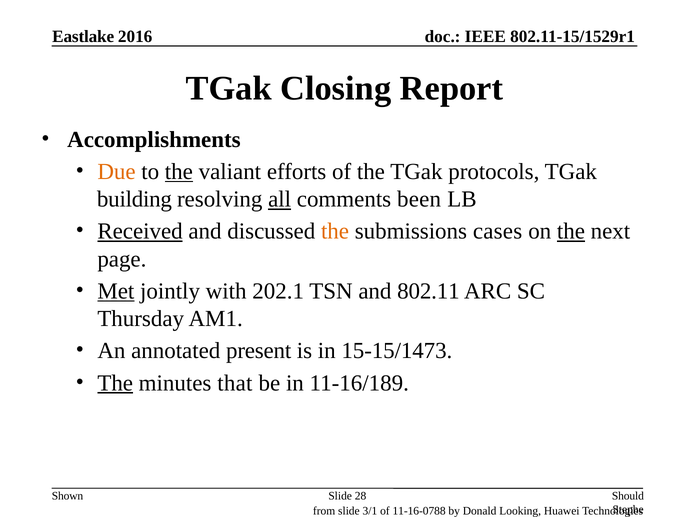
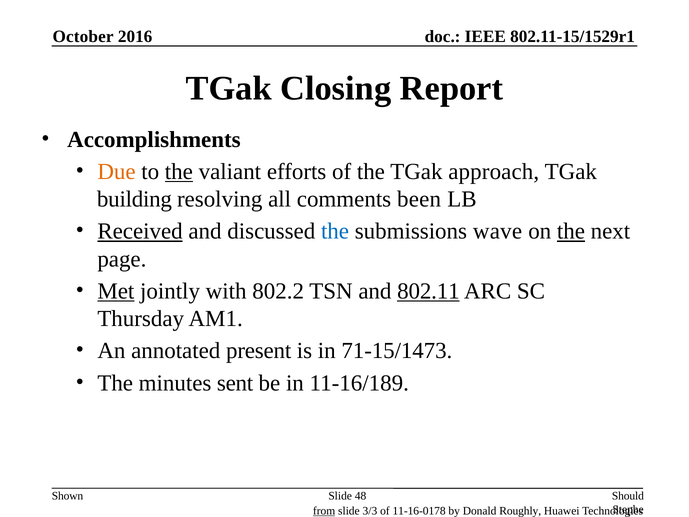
Eastlake: Eastlake -> October
protocols: protocols -> approach
all underline: present -> none
the at (335, 231) colour: orange -> blue
cases: cases -> wave
202.1: 202.1 -> 802.2
802.11 underline: none -> present
15-15/1473: 15-15/1473 -> 71-15/1473
The at (115, 383) underline: present -> none
that: that -> sent
28: 28 -> 48
from underline: none -> present
3/1: 3/1 -> 3/3
11-16-0788: 11-16-0788 -> 11-16-0178
Looking: Looking -> Roughly
